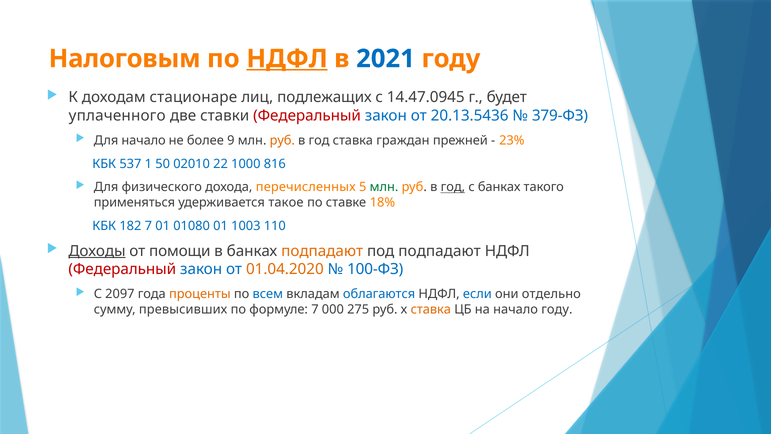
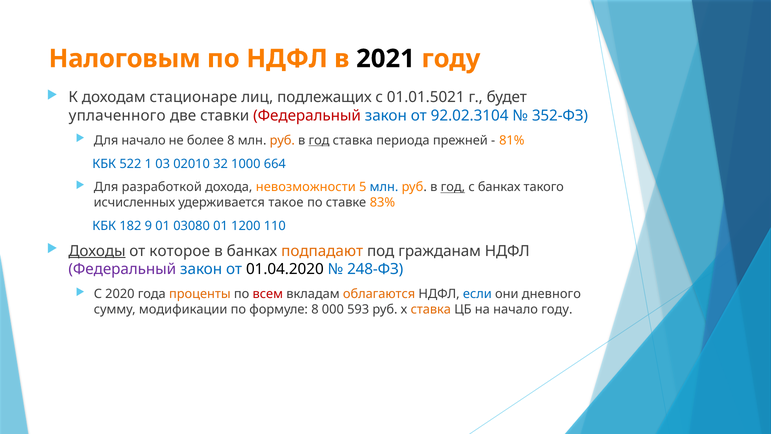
НДФЛ at (287, 59) underline: present -> none
2021 colour: blue -> black
14.47.0945: 14.47.0945 -> 01.01.5021
20.13.5436: 20.13.5436 -> 92.02.3104
379-ФЗ: 379-ФЗ -> 352-ФЗ
более 9: 9 -> 8
год at (319, 140) underline: none -> present
граждан: граждан -> периода
23%: 23% -> 81%
537: 537 -> 522
50: 50 -> 03
22: 22 -> 32
816: 816 -> 664
физического: физического -> разработкой
перечисленных: перечисленных -> невозможности
млн at (384, 187) colour: green -> blue
применяться: применяться -> исчисленных
18%: 18% -> 83%
182 7: 7 -> 9
01080: 01080 -> 03080
1003: 1003 -> 1200
помощи: помощи -> которое
под подпадают: подпадают -> гражданам
Федеральный at (122, 269) colour: red -> purple
01.04.2020 colour: orange -> black
100-ФЗ: 100-ФЗ -> 248-ФЗ
2097: 2097 -> 2020
всем colour: blue -> red
облагаются colour: blue -> orange
отдельно: отдельно -> дневного
превысивших: превысивших -> модификации
формуле 7: 7 -> 8
275: 275 -> 593
